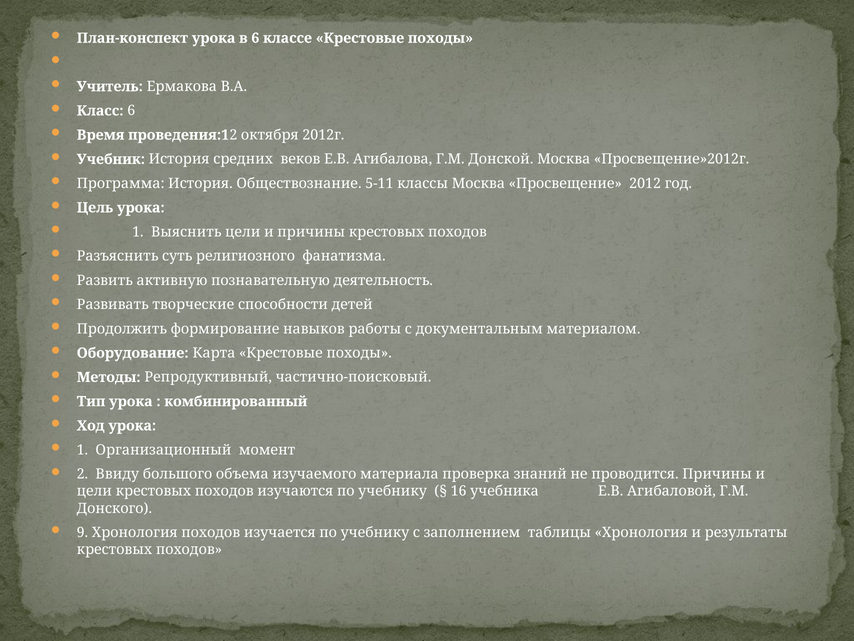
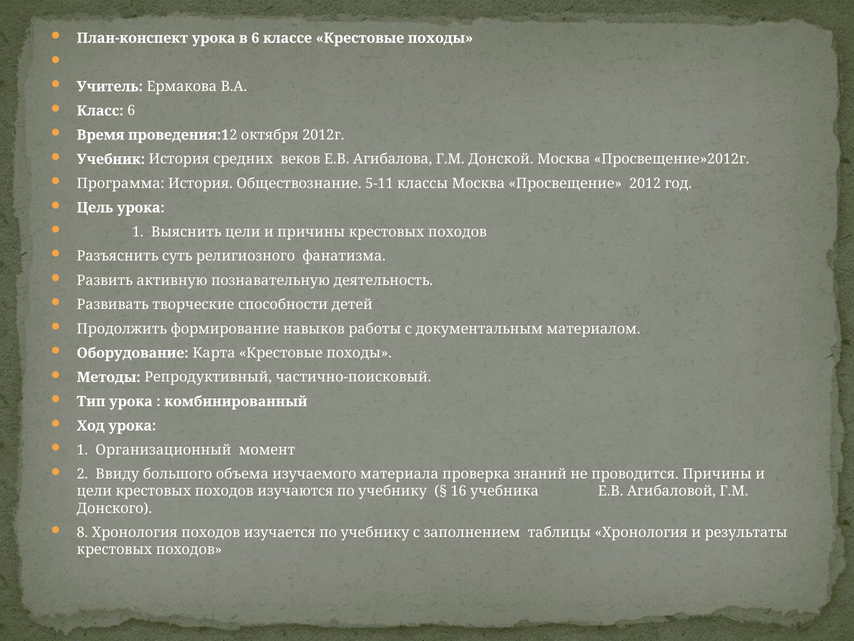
9: 9 -> 8
